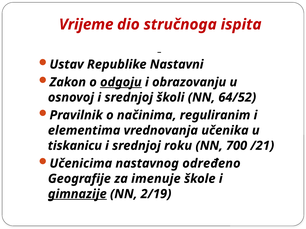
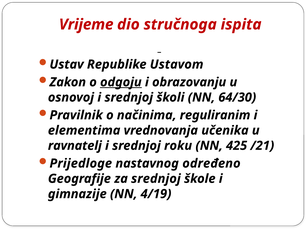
Nastavni: Nastavni -> Ustavom
64/52: 64/52 -> 64/30
tiskanicu: tiskanicu -> ravnatelj
700: 700 -> 425
Učenicima: Učenicima -> Prijedloge
za imenuje: imenuje -> srednjoj
gimnazije underline: present -> none
2/19: 2/19 -> 4/19
